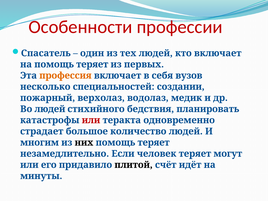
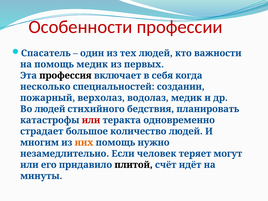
кто включает: включает -> важности
на помощь теряет: теряет -> медик
профессия colour: orange -> black
вузов: вузов -> когда
них colour: black -> orange
теряет at (154, 142): теряет -> нужно
